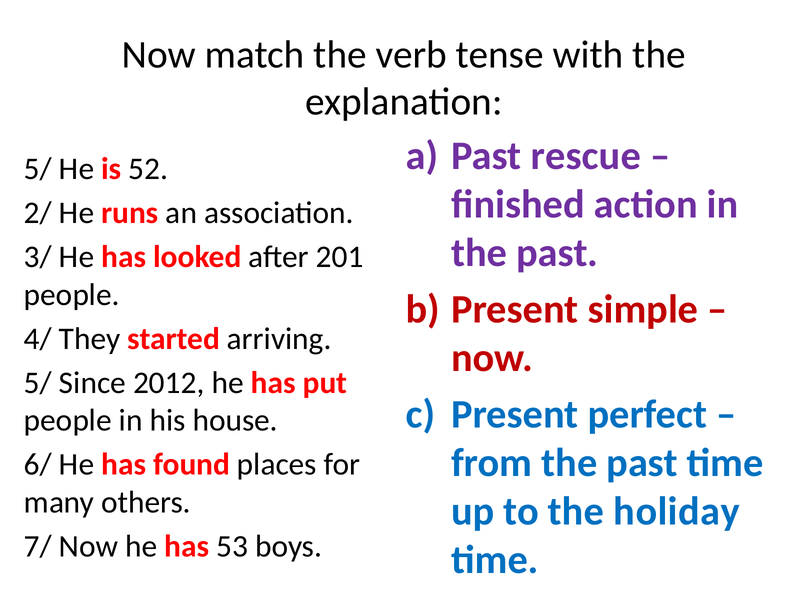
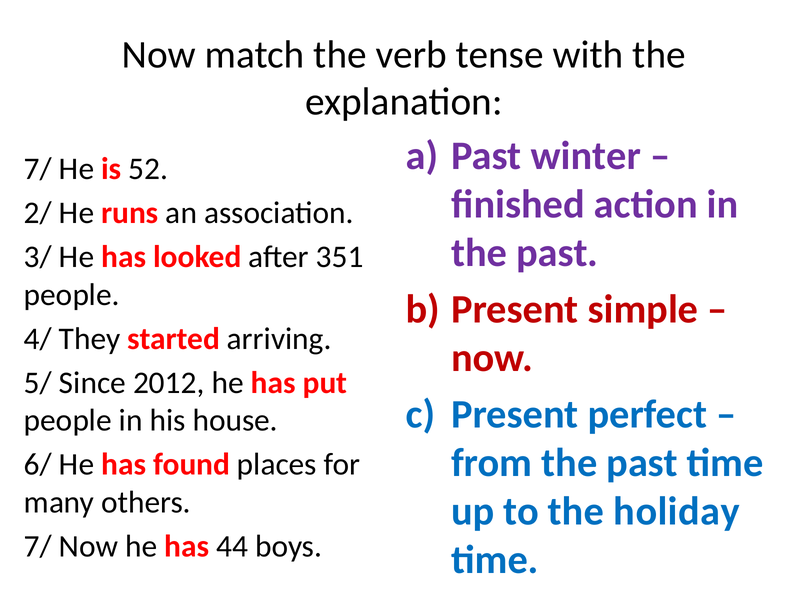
rescue: rescue -> winter
5/ at (38, 169): 5/ -> 7/
201: 201 -> 351
53: 53 -> 44
